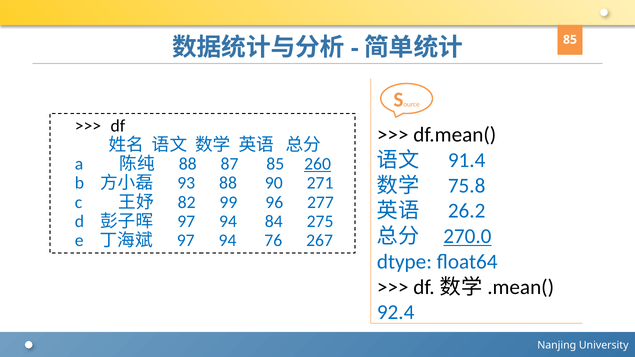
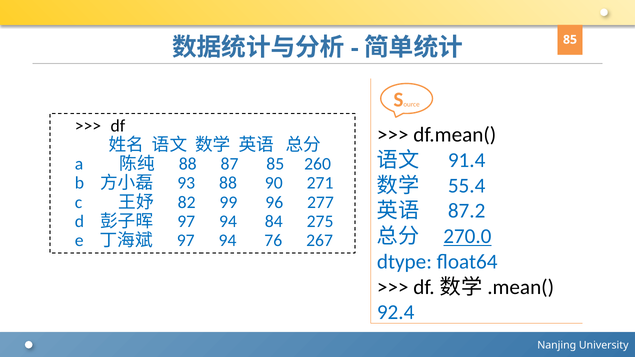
260 underline: present -> none
75.8: 75.8 -> 55.4
26.2: 26.2 -> 87.2
